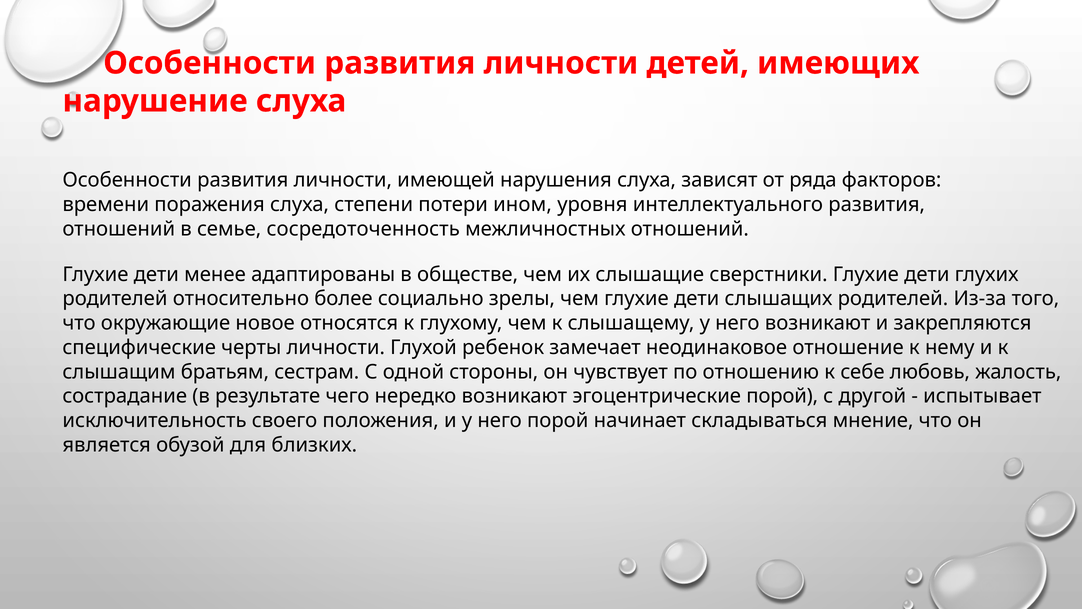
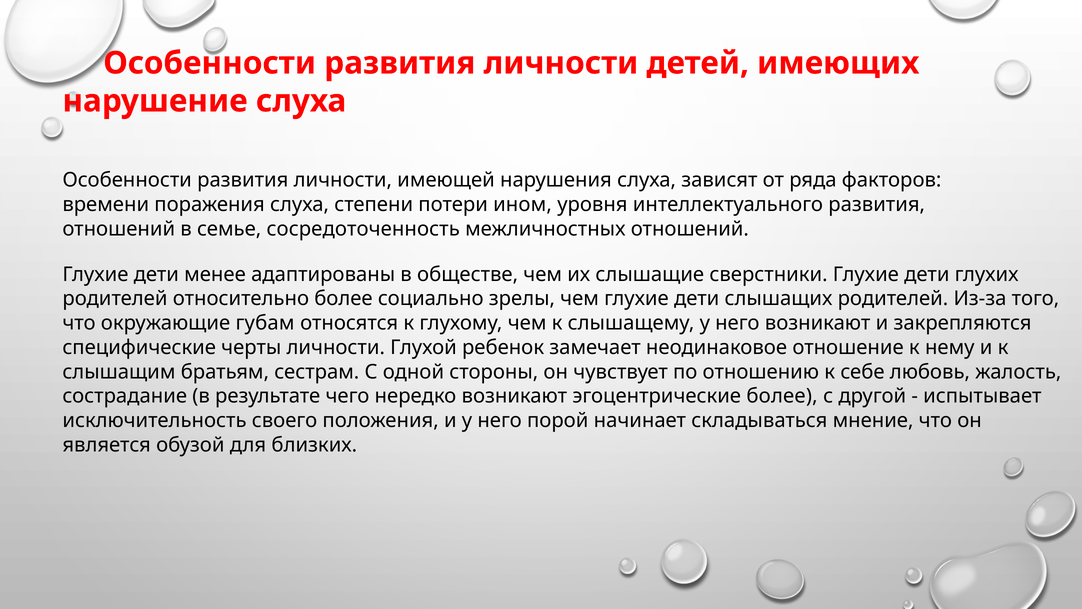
новое: новое -> губам
эгоцентрические порой: порой -> более
